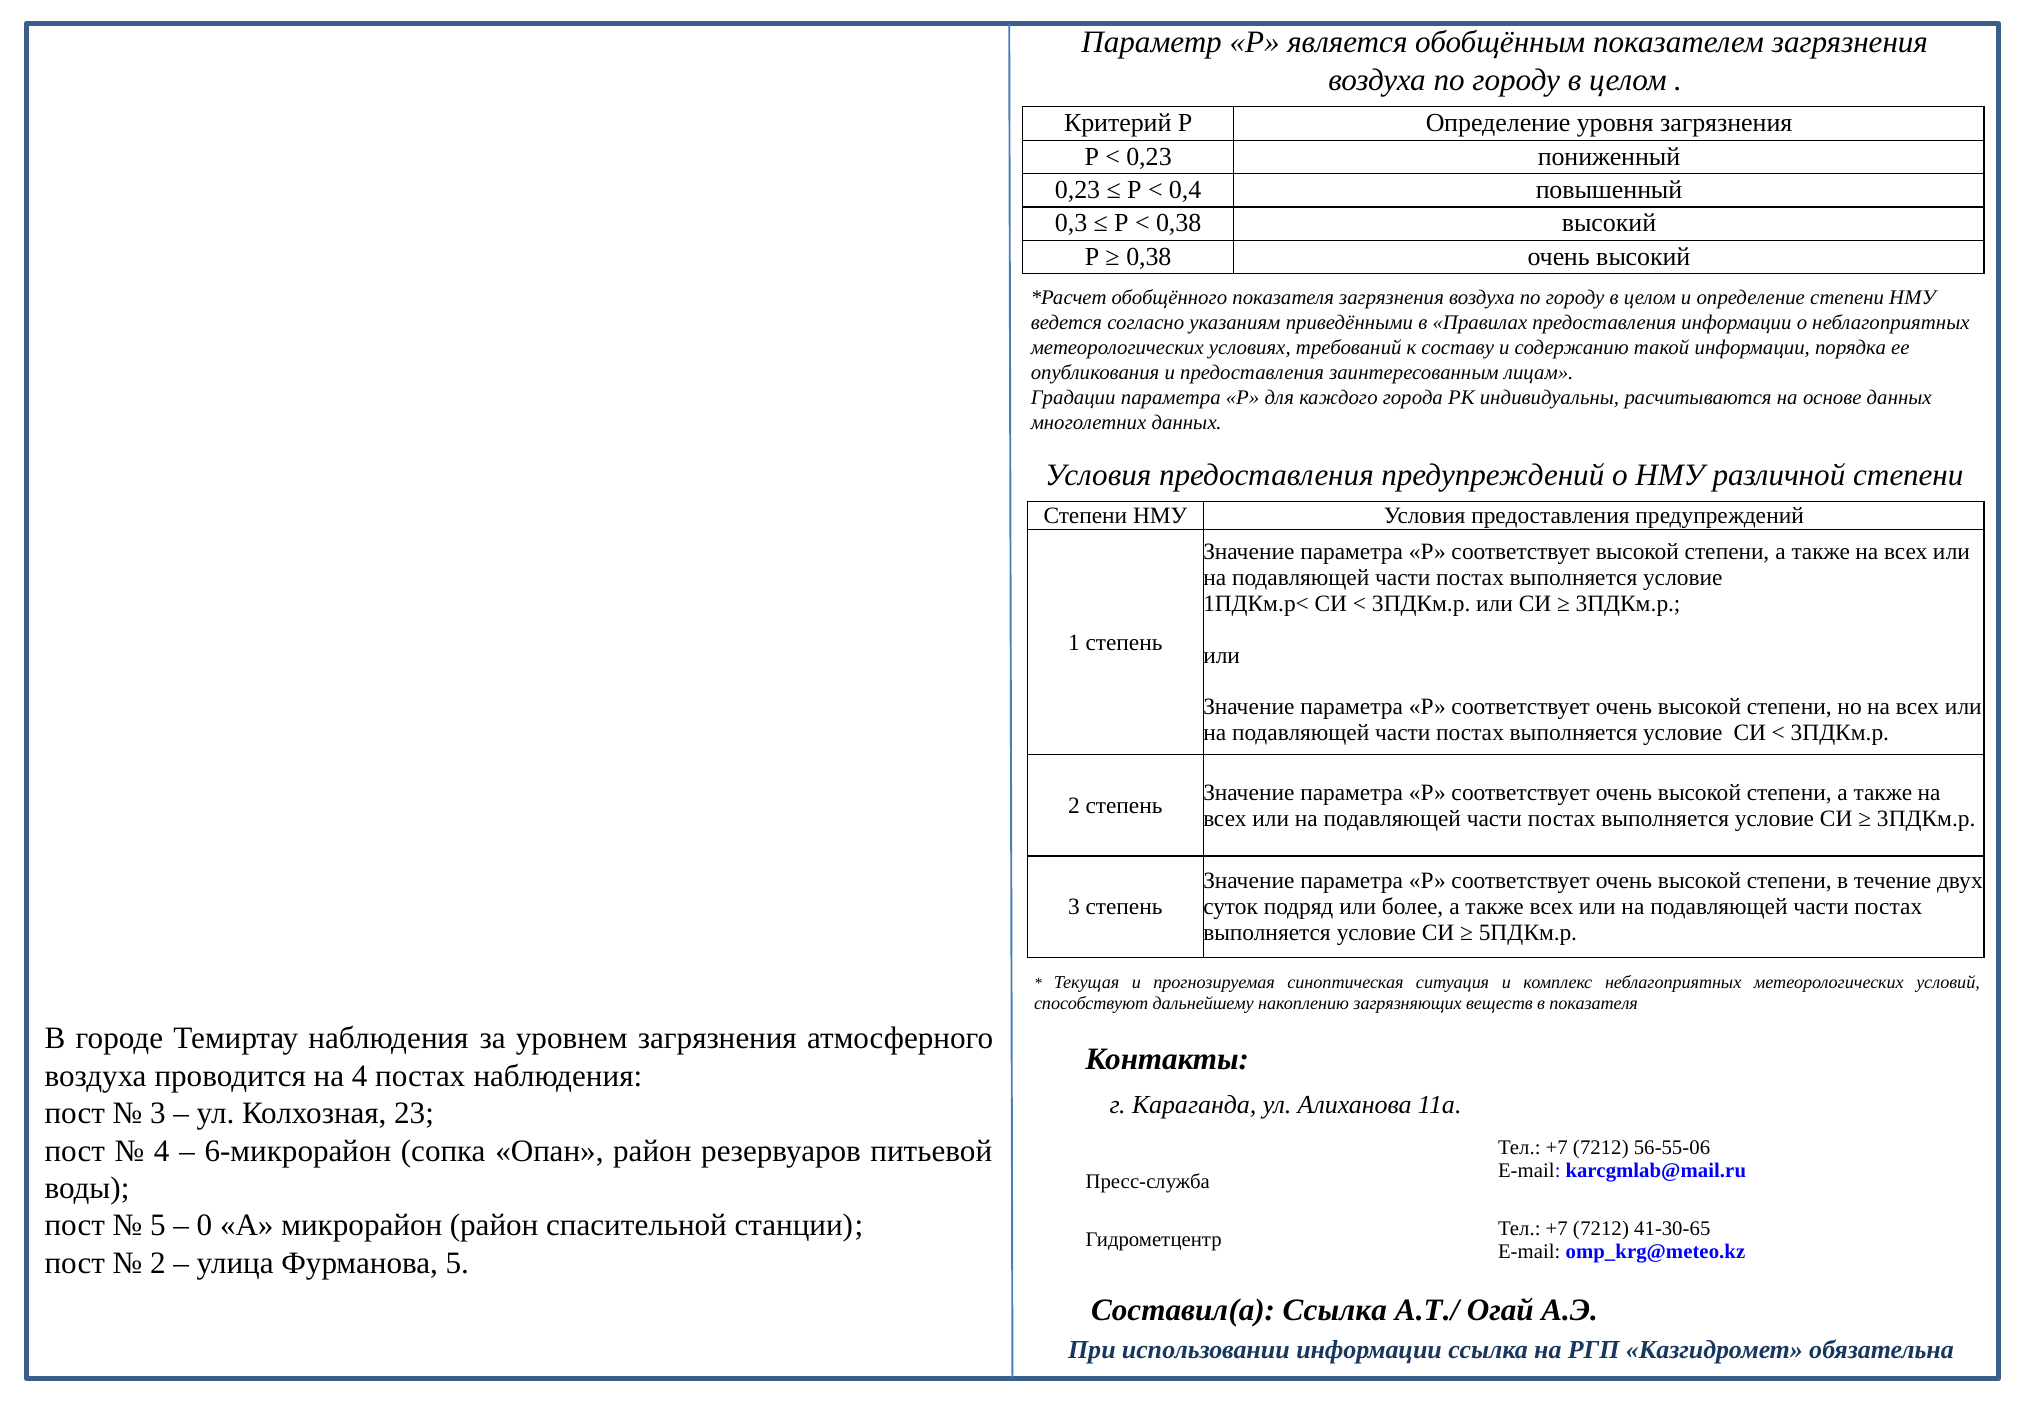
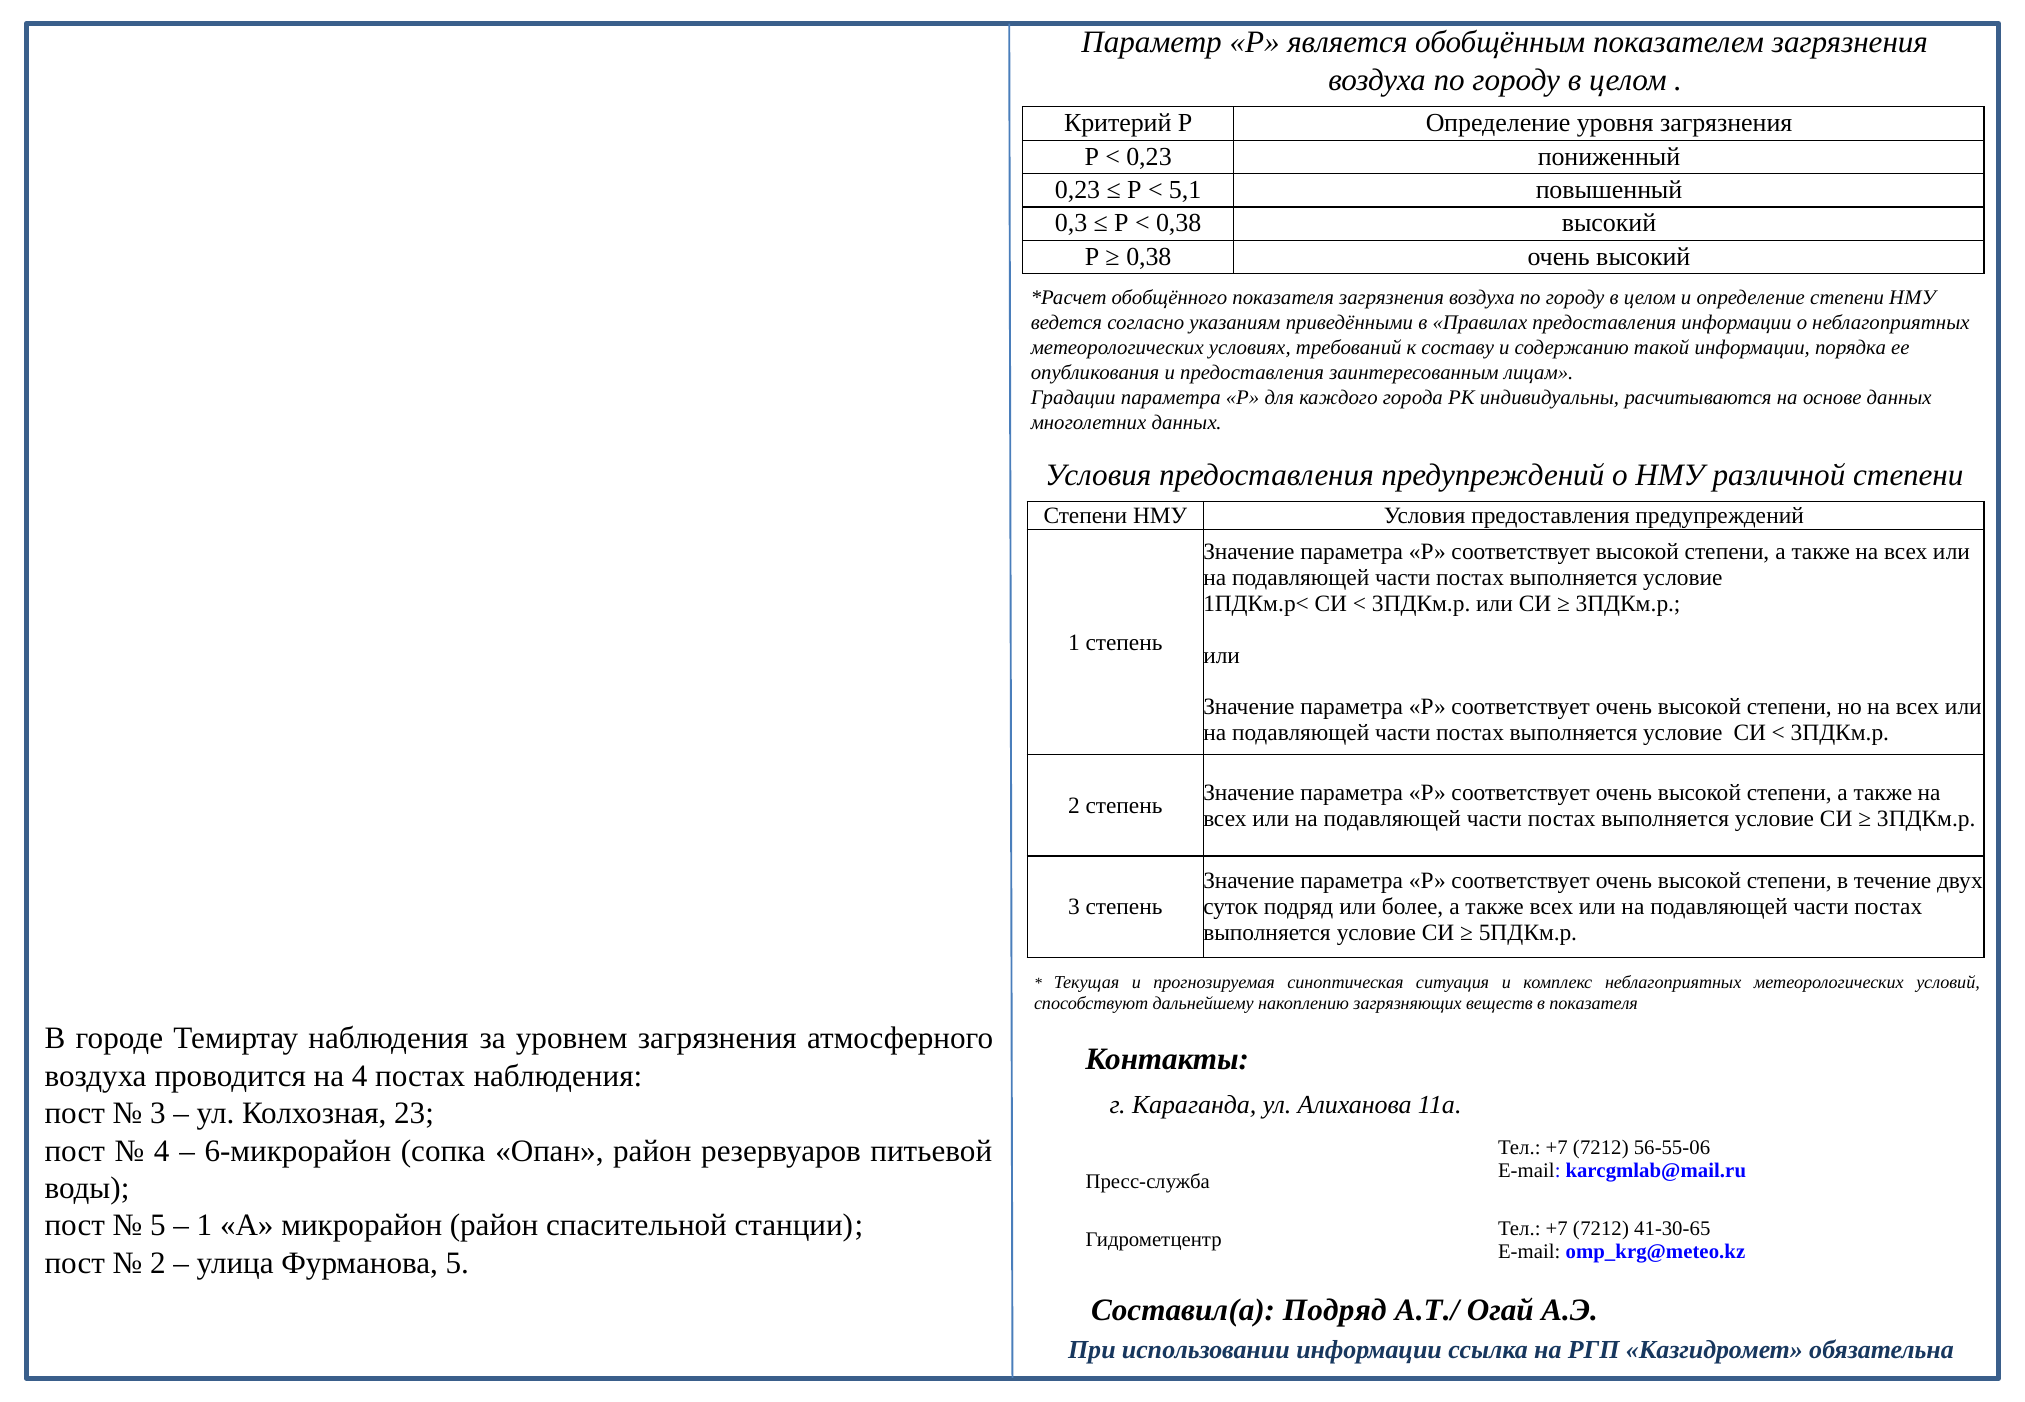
0,4: 0,4 -> 5,1
0 at (204, 1225): 0 -> 1
Составил(а Ссылка: Ссылка -> Подряд
